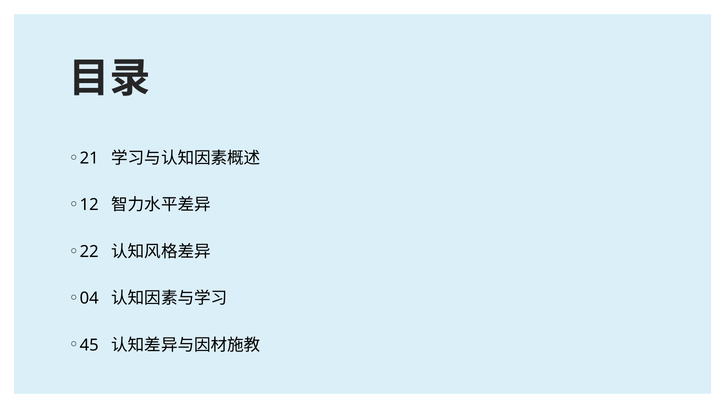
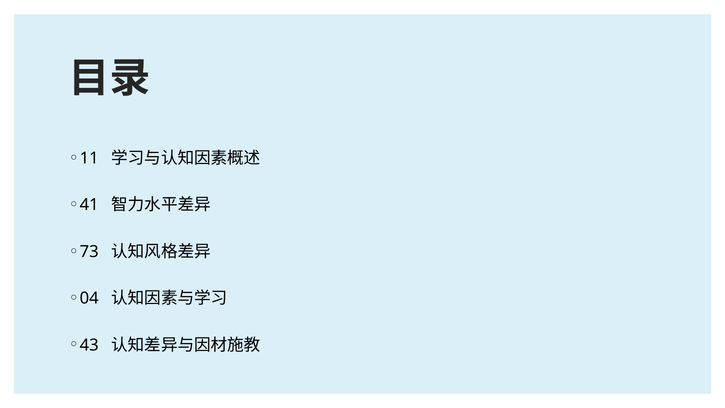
21: 21 -> 11
12: 12 -> 41
22: 22 -> 73
45: 45 -> 43
